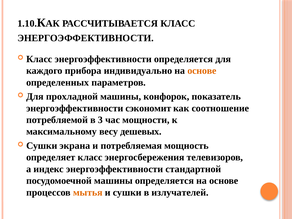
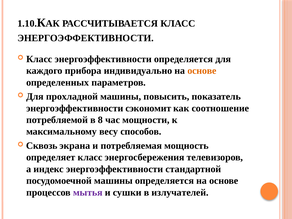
конфорок: конфорок -> повысить
3: 3 -> 8
дешевых: дешевых -> способов
Сушки at (42, 146): Сушки -> Сквозь
мытья colour: orange -> purple
